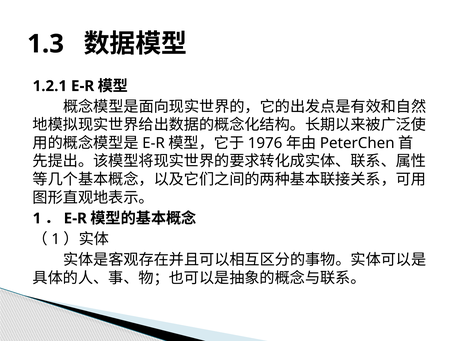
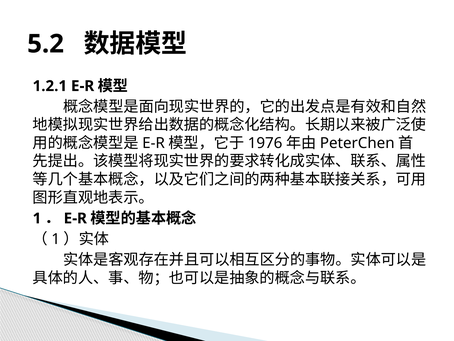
1.3: 1.3 -> 5.2
